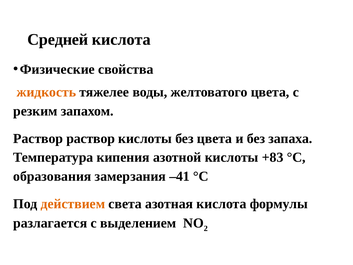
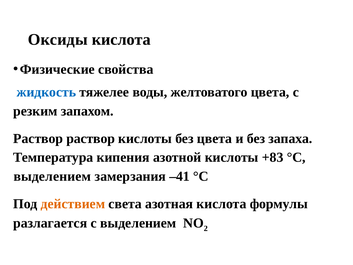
Средней: Средней -> Оксиды
жидкость colour: orange -> blue
образования at (52, 176): образования -> выделением
